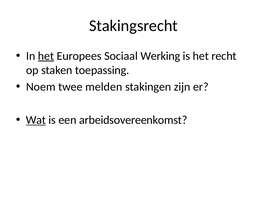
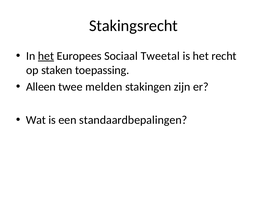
Werking: Werking -> Tweetal
Noem: Noem -> Alleen
Wat underline: present -> none
arbeidsovereenkomst: arbeidsovereenkomst -> standaardbepalingen
